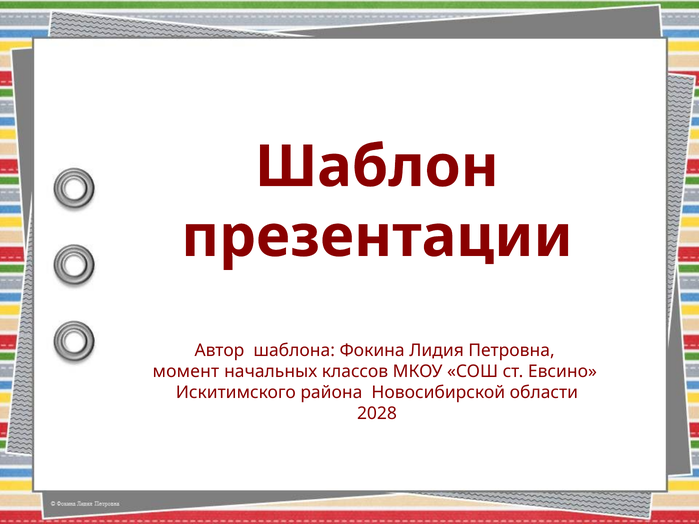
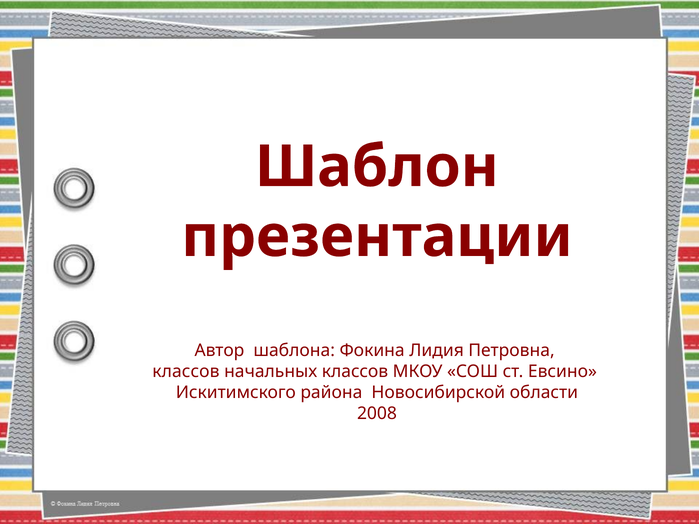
момент at (186, 372): момент -> классов
2028: 2028 -> 2008
